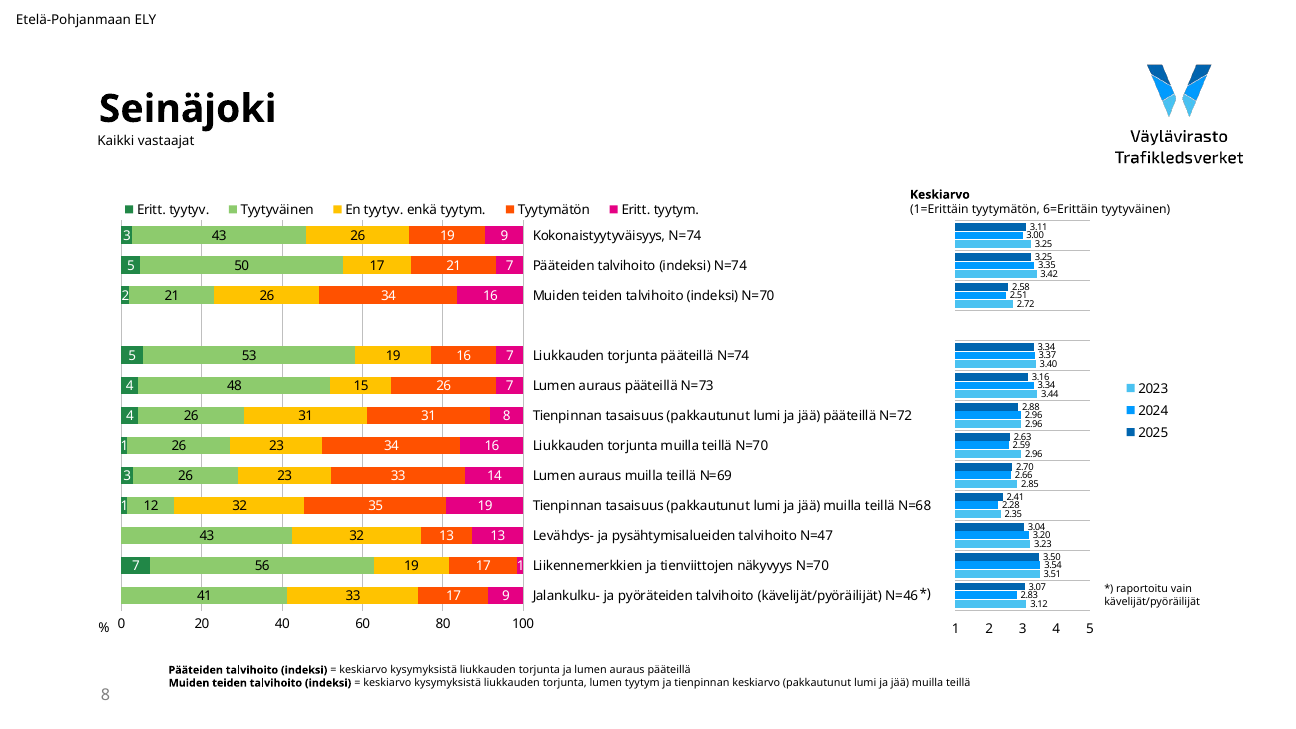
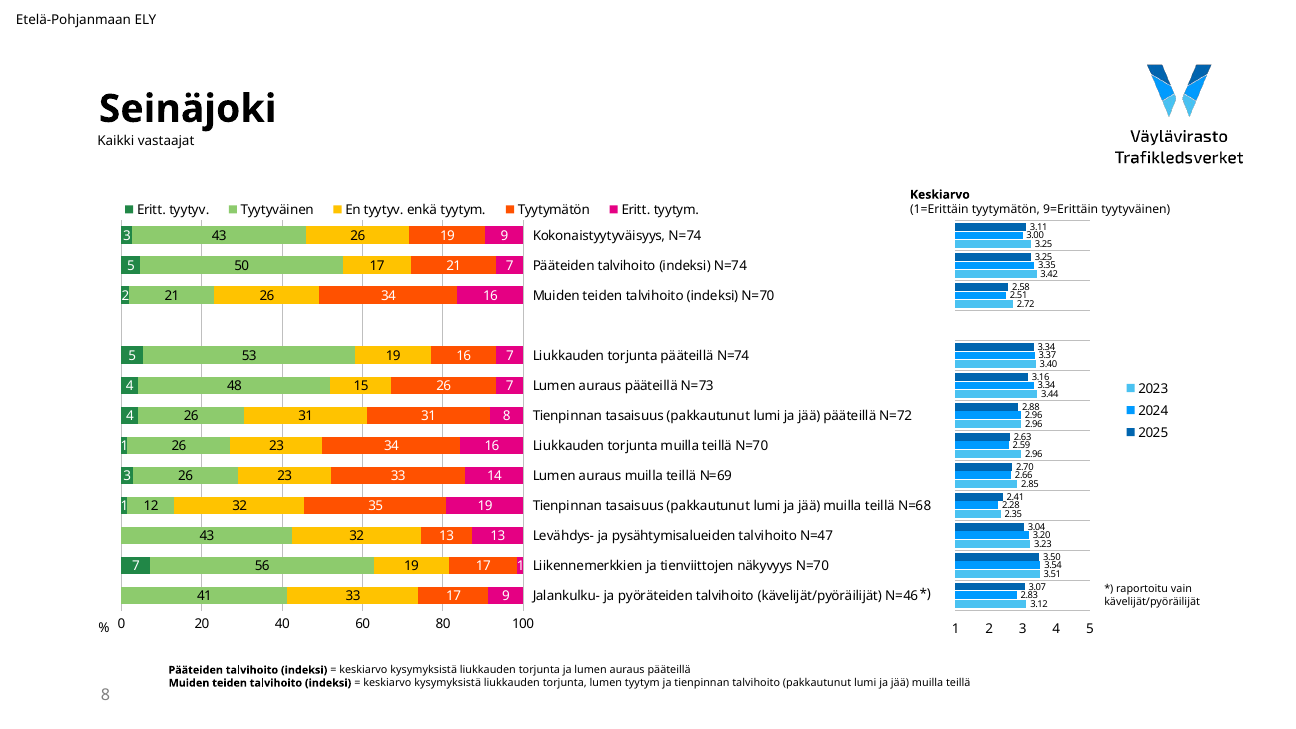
6=Erittäin: 6=Erittäin -> 9=Erittäin
tienpinnan keskiarvo: keskiarvo -> talvihoito
